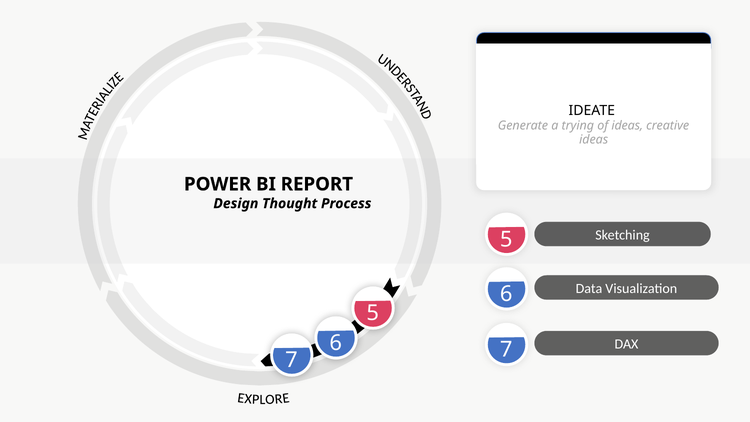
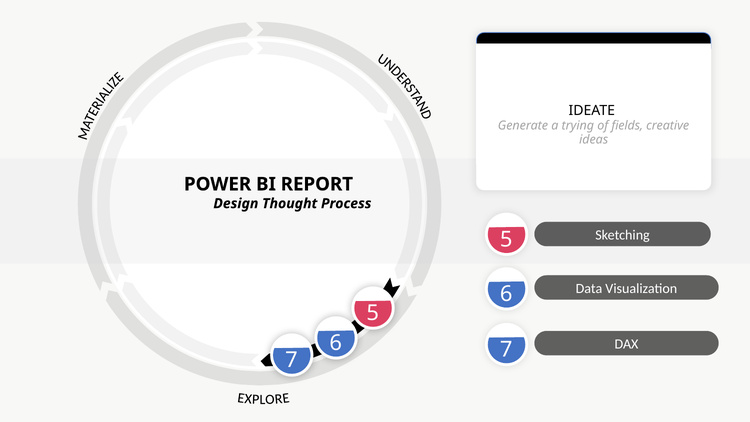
of ideas: ideas -> fields
